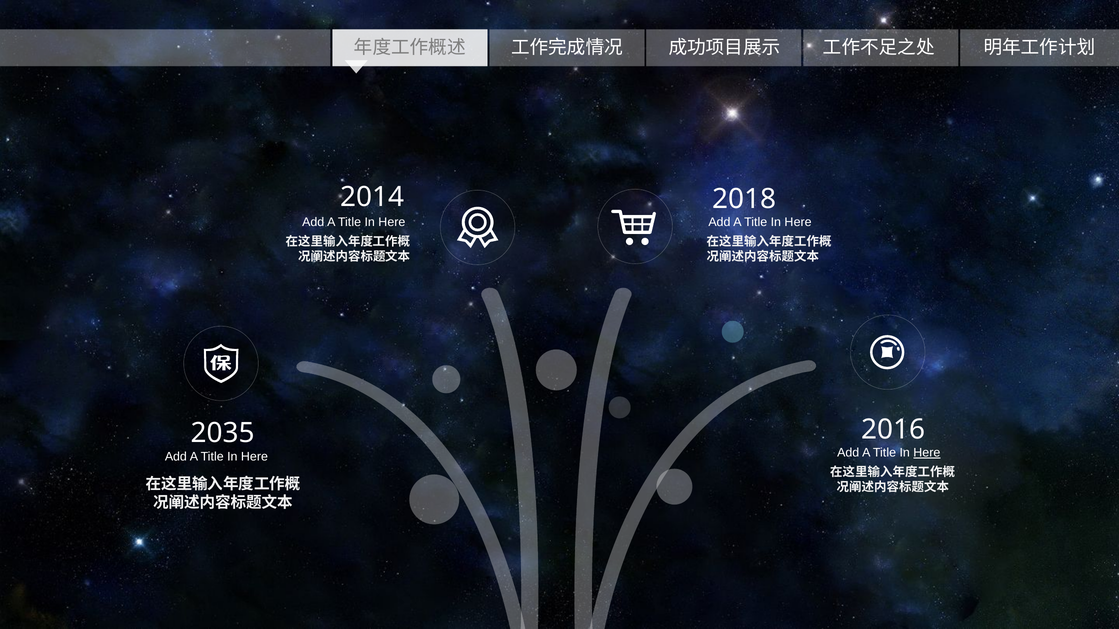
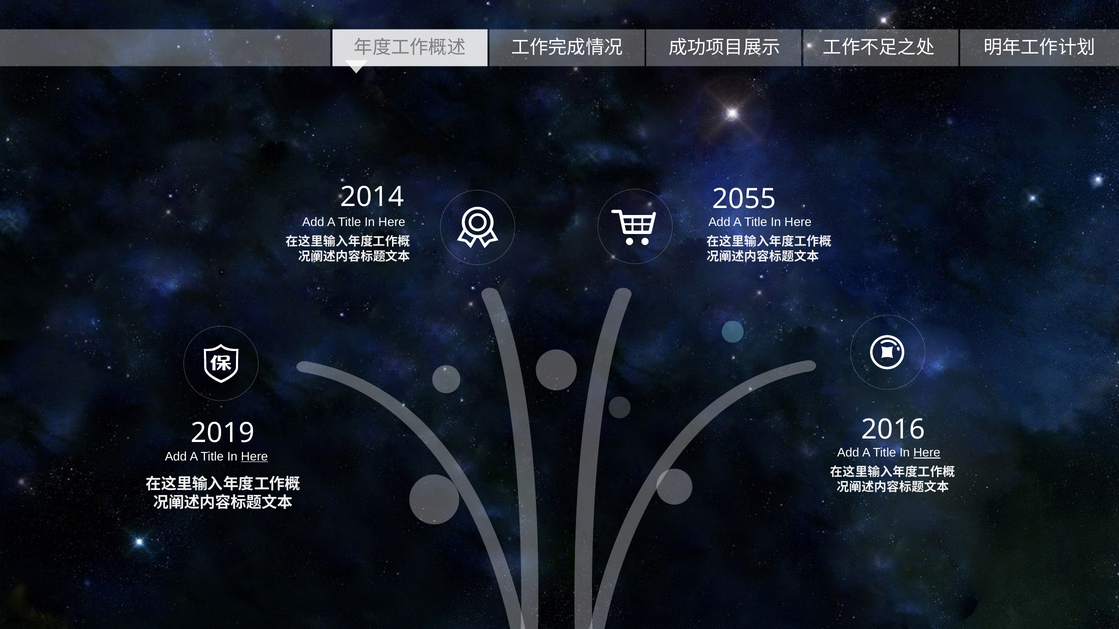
2018: 2018 -> 2055
2035: 2035 -> 2019
Here at (254, 457) underline: none -> present
